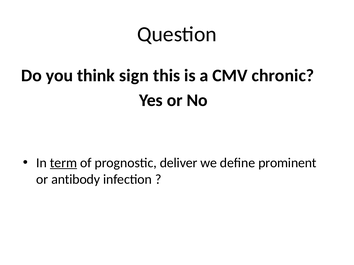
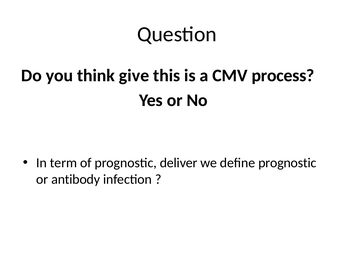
sign: sign -> give
chronic: chronic -> process
term underline: present -> none
define prominent: prominent -> prognostic
